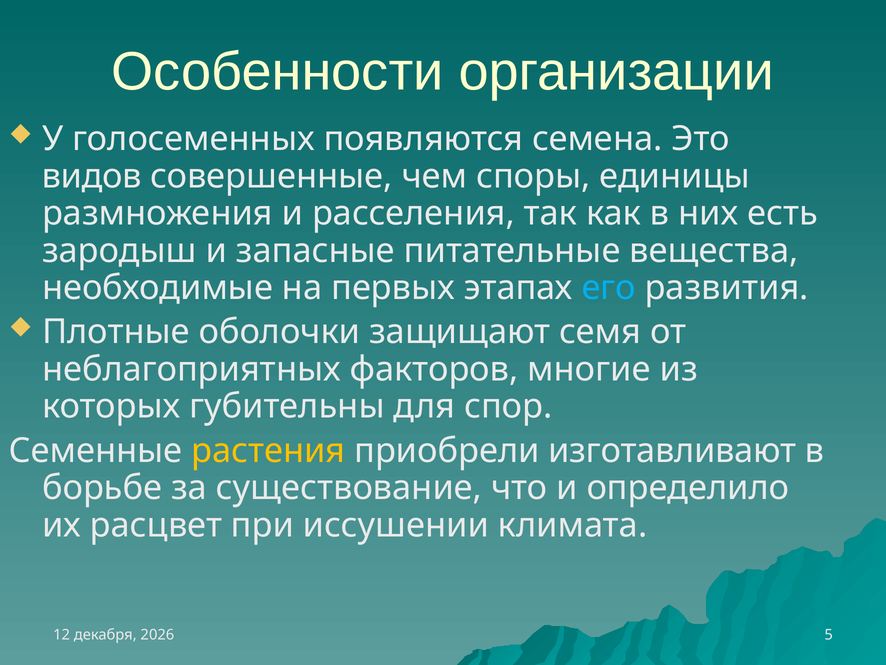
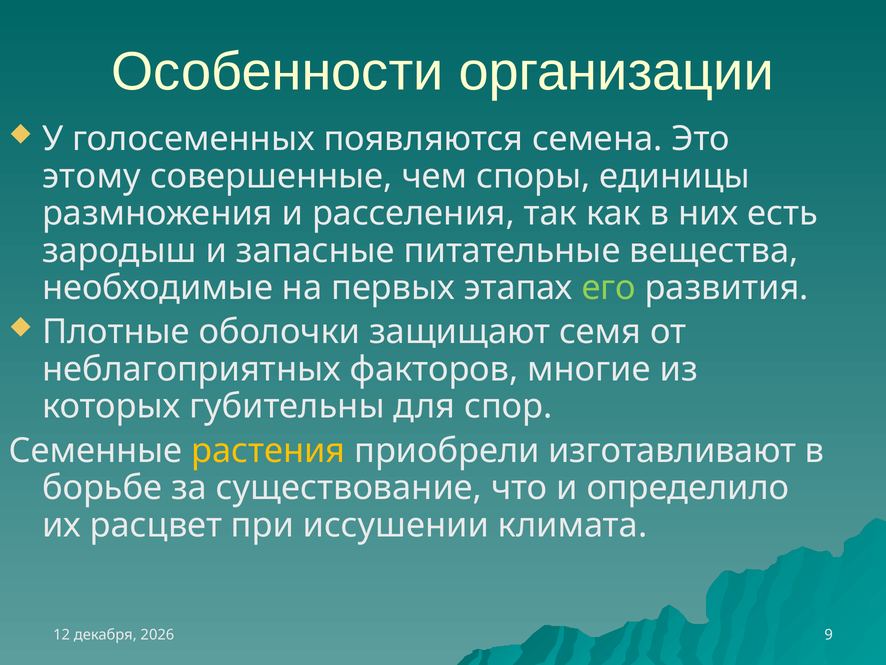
видов: видов -> этому
его colour: light blue -> light green
5: 5 -> 9
